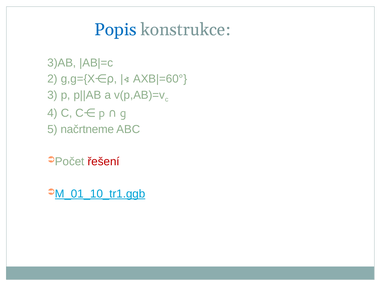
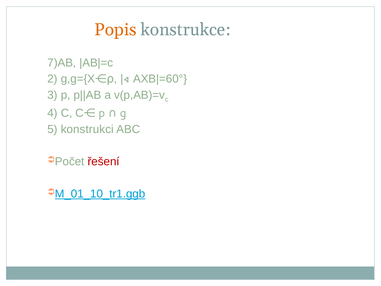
Popis colour: blue -> orange
3)AB: 3)AB -> 7)AB
načrtneme: načrtneme -> konstrukci
